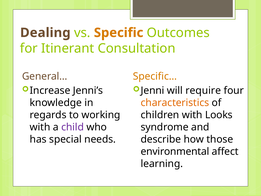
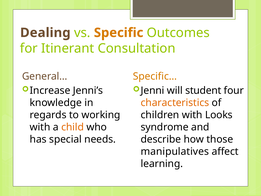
require: require -> student
child colour: purple -> orange
environmental: environmental -> manipulatives
